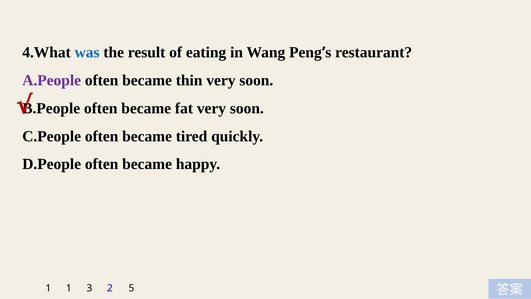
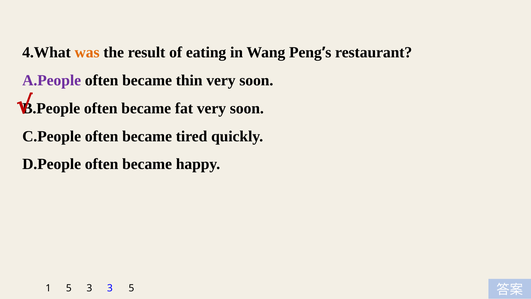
was colour: blue -> orange
1 1: 1 -> 5
3 2: 2 -> 3
